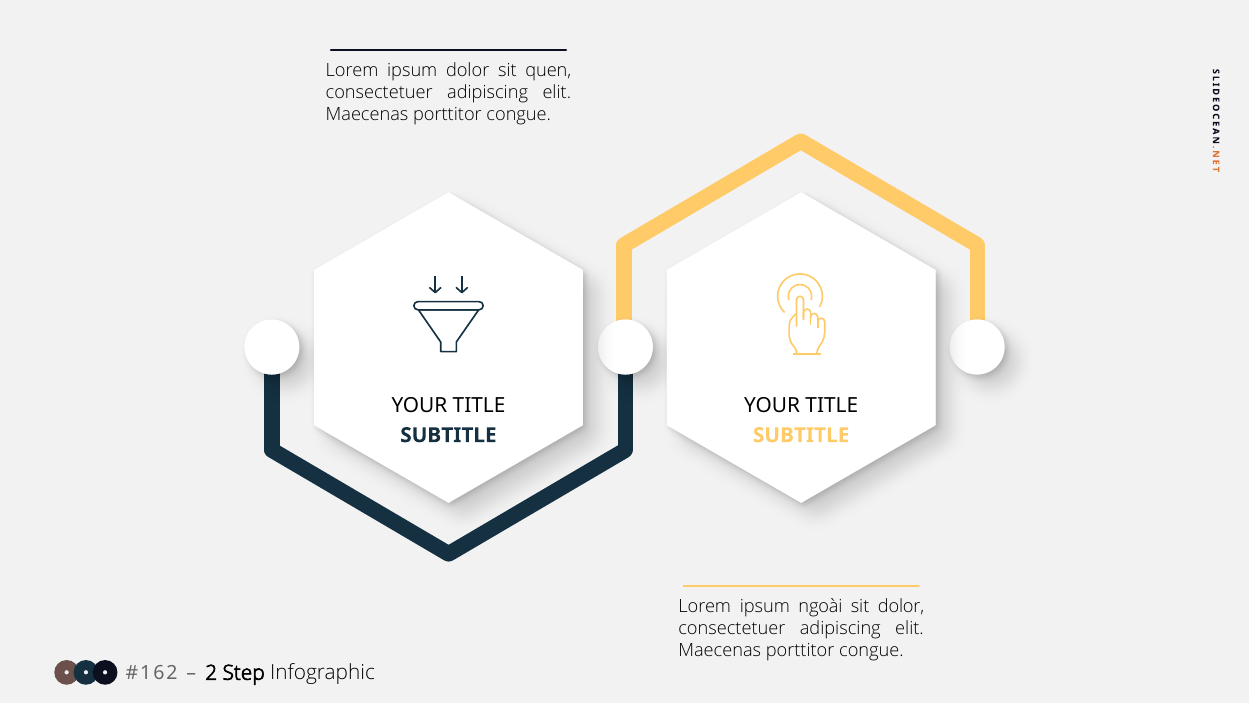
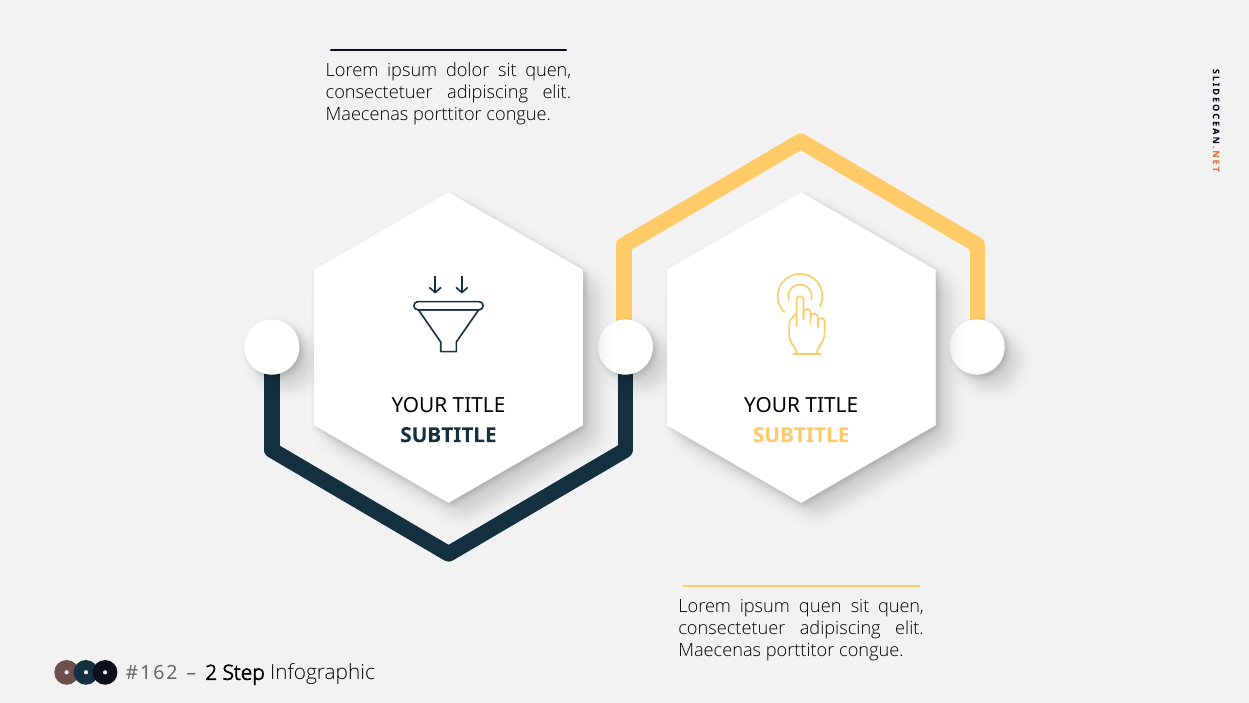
ipsum ngoài: ngoài -> quen
dolor at (901, 607): dolor -> quen
